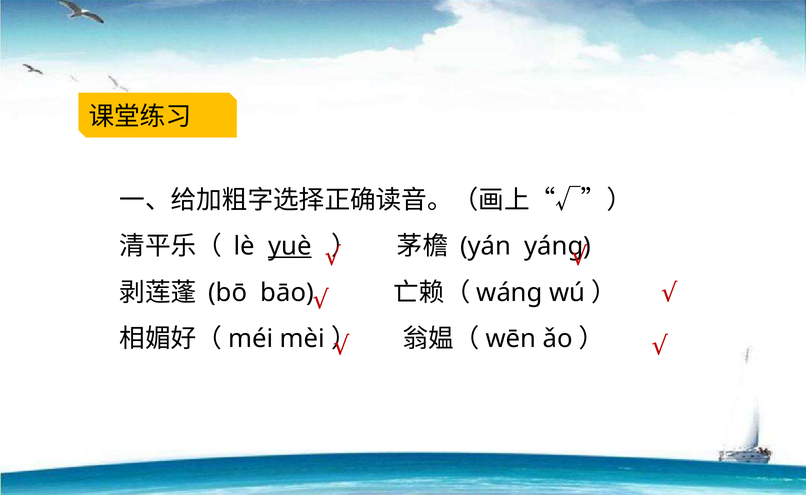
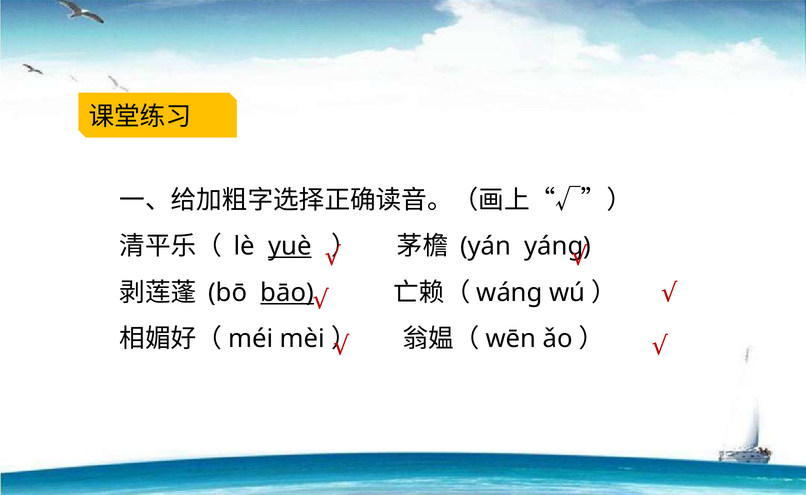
bāo underline: none -> present
